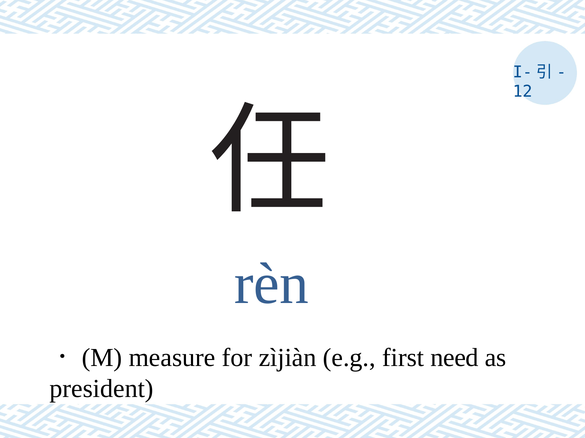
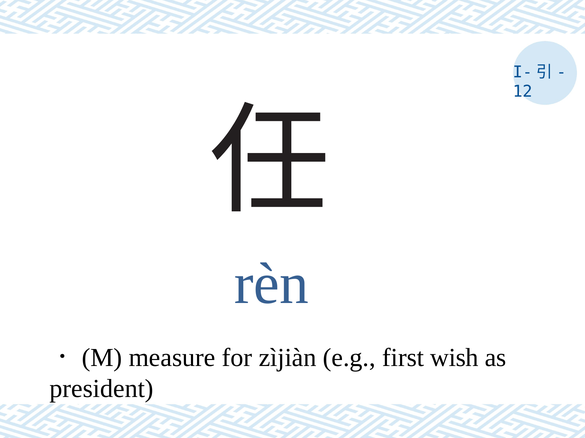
need: need -> wish
